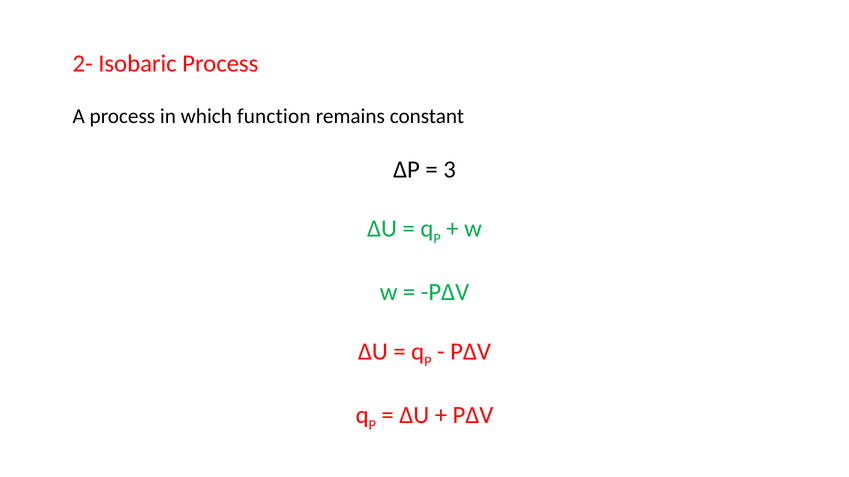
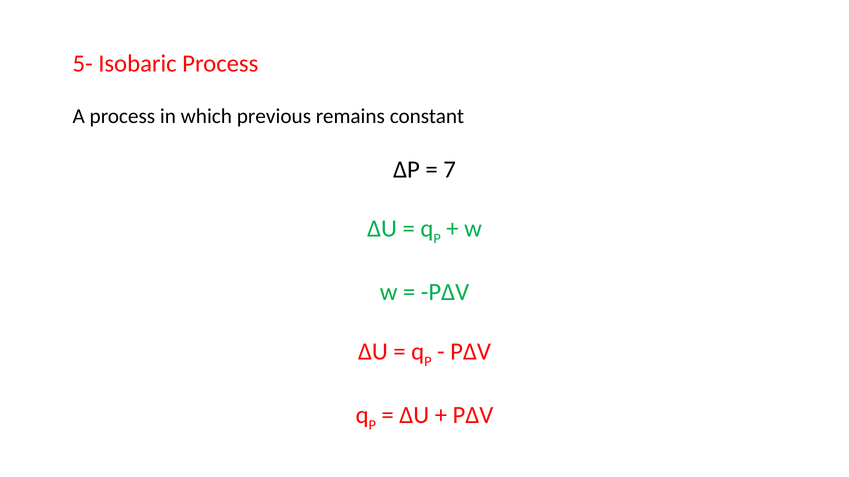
2-: 2- -> 5-
function: function -> previous
3: 3 -> 7
